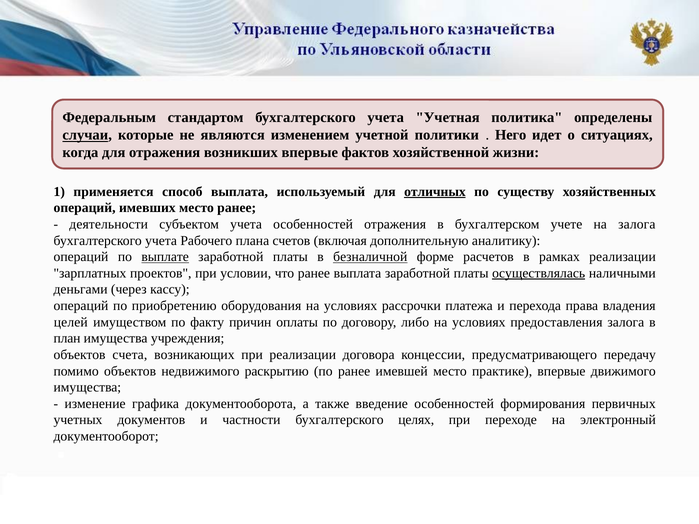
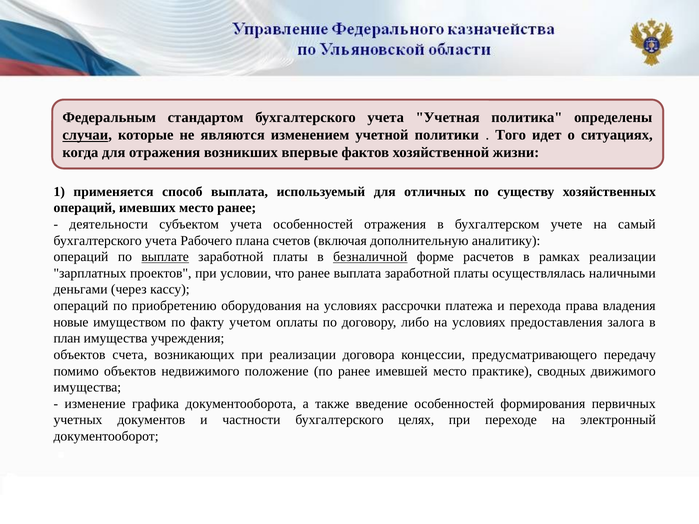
Него: Него -> Того
отличных underline: present -> none
на залога: залога -> самый
осуществлялась underline: present -> none
целей: целей -> новые
причин: причин -> учетом
раскрытию: раскрытию -> положение
практике впервые: впервые -> сводных
